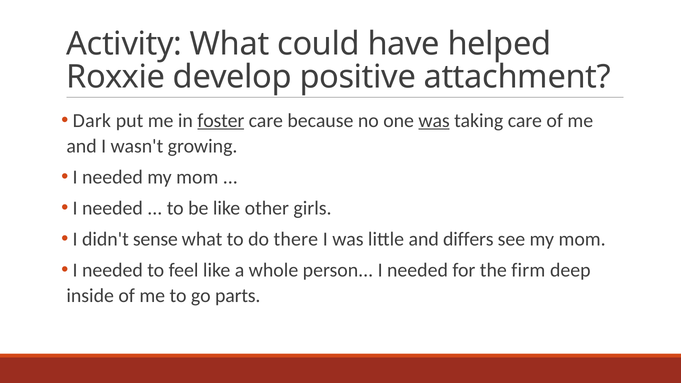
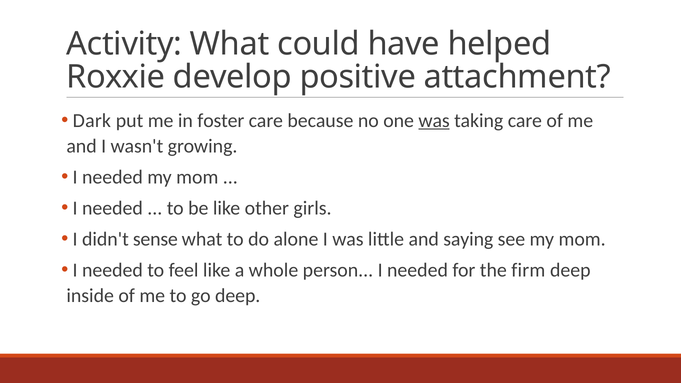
foster underline: present -> none
there: there -> alone
differs: differs -> saying
go parts: parts -> deep
